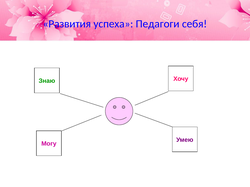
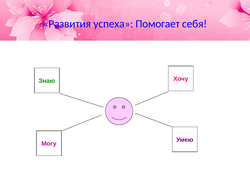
Педагоги: Педагоги -> Помогает
